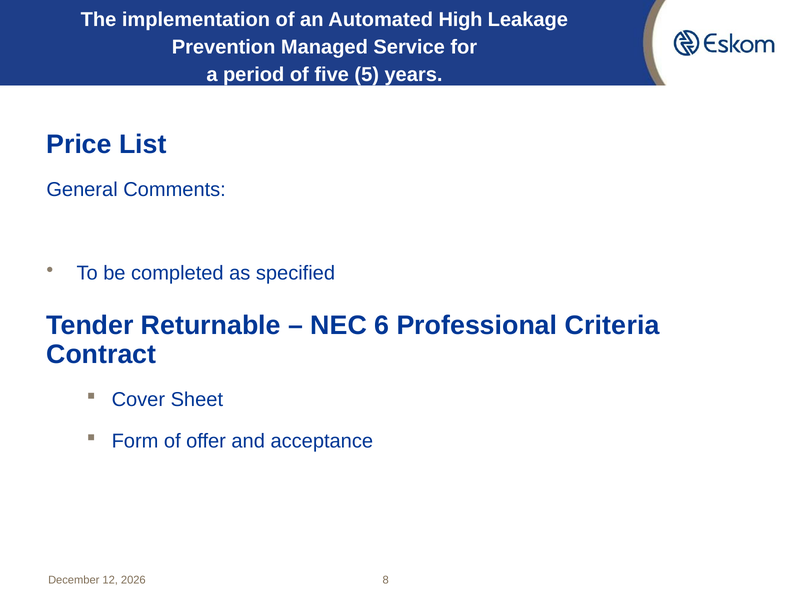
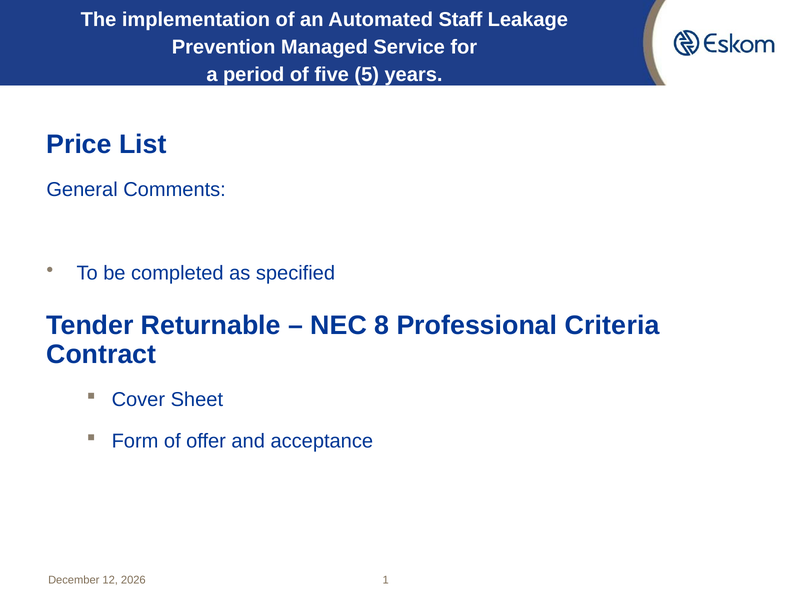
High: High -> Staff
6: 6 -> 8
8: 8 -> 1
